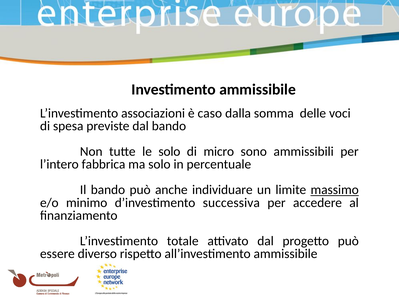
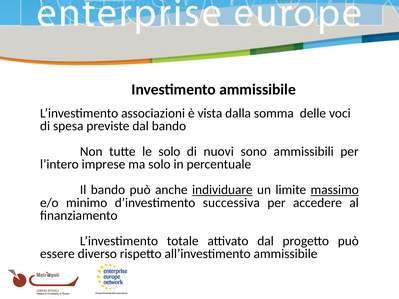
caso: caso -> vista
micro: micro -> nuovi
fabbrica: fabbrica -> imprese
individuare underline: none -> present
